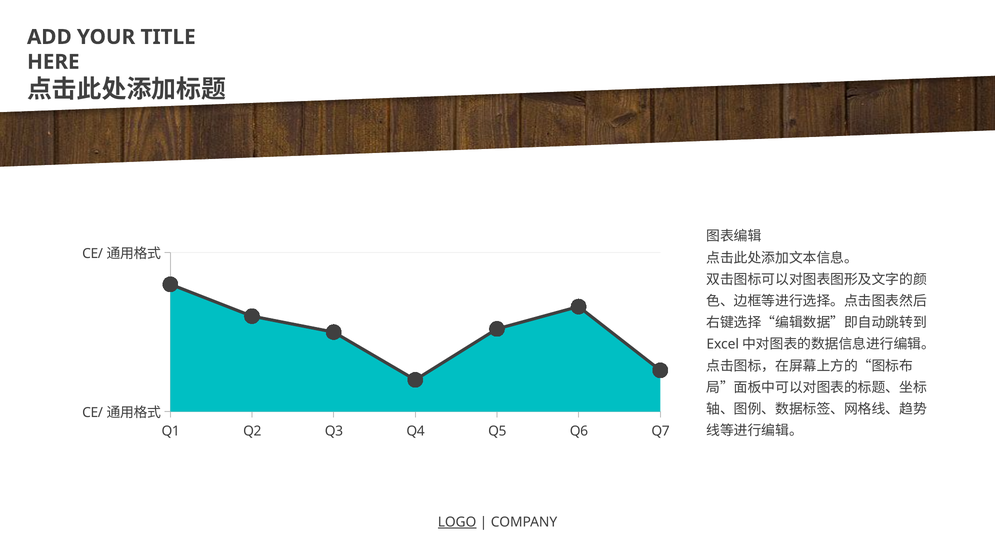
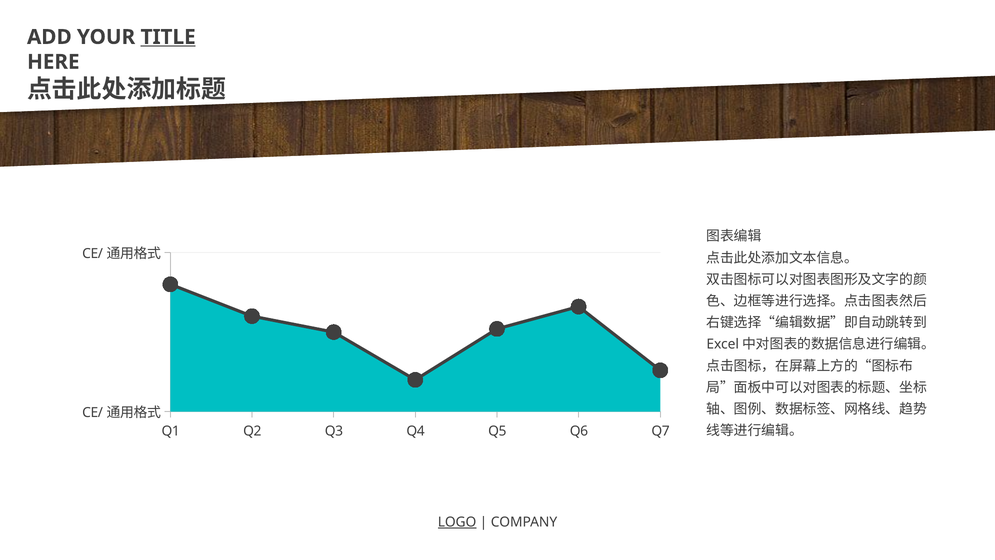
TITLE underline: none -> present
